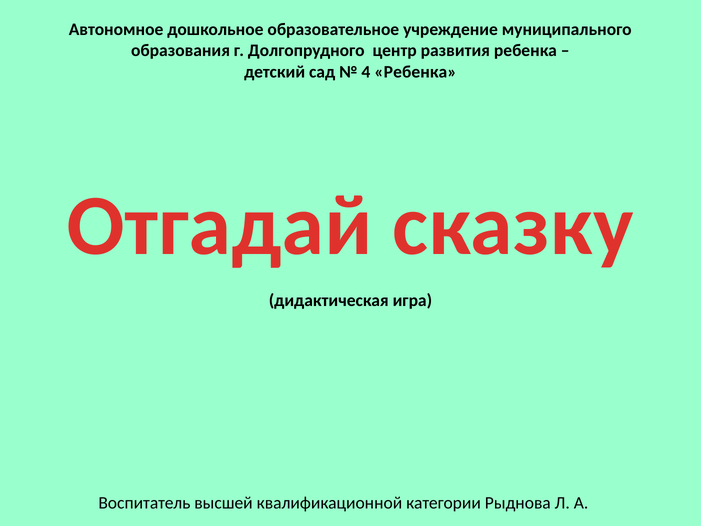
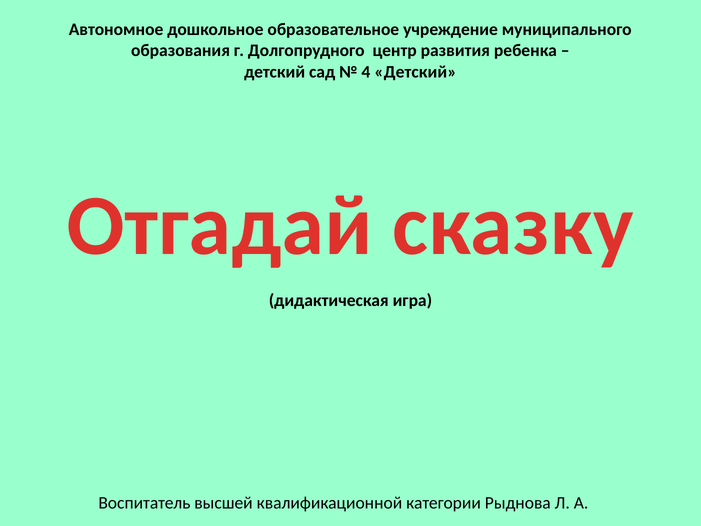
4 Ребенка: Ребенка -> Детский
